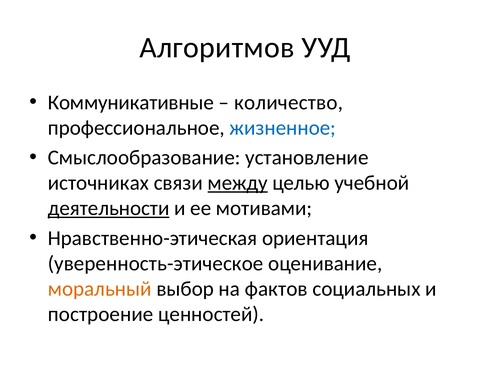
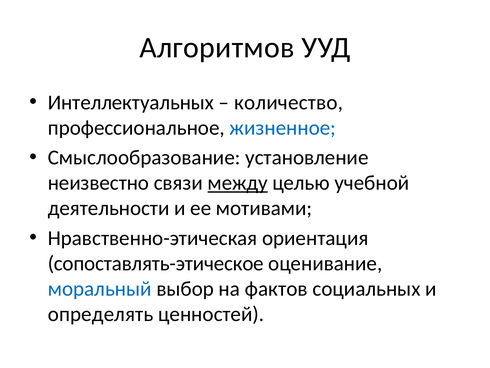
Коммуникативные: Коммуникативные -> Интеллектуальных
источниках: источниках -> неизвестно
деятельности underline: present -> none
уверенность-этическое: уверенность-этическое -> сопоставлять-этическое
моральный colour: orange -> blue
построение: построение -> определять
